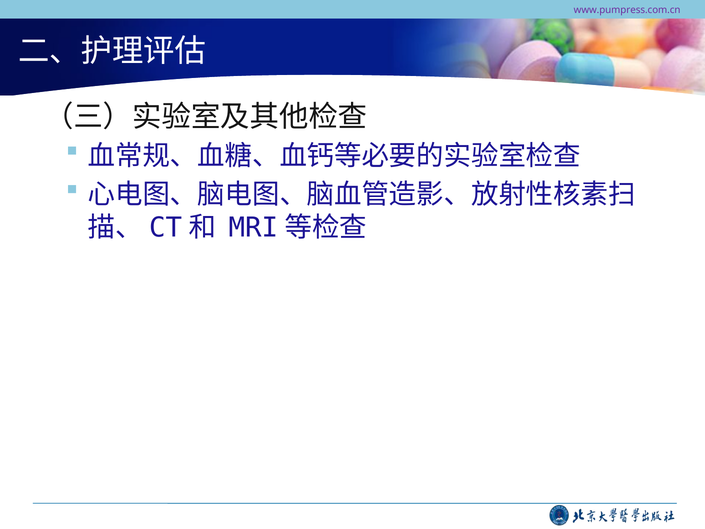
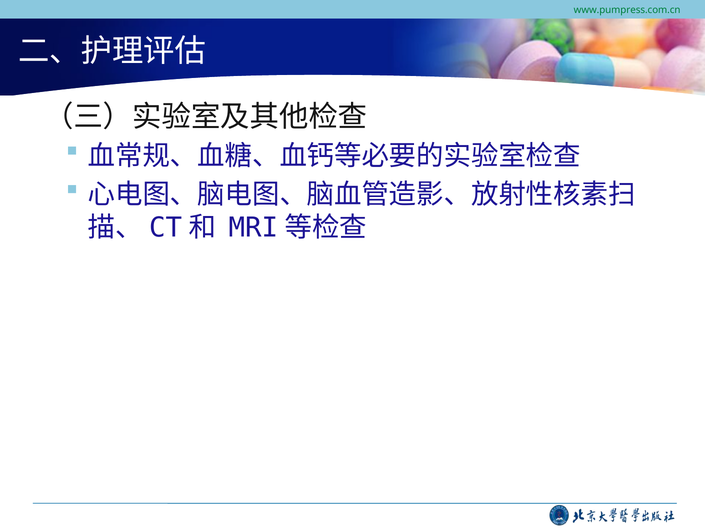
www.pumpress.com.cn colour: purple -> green
